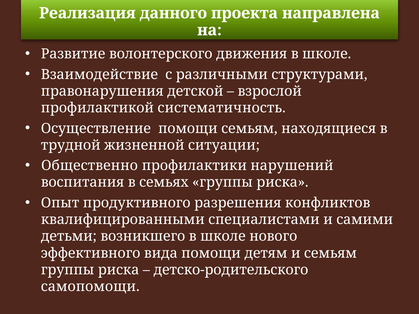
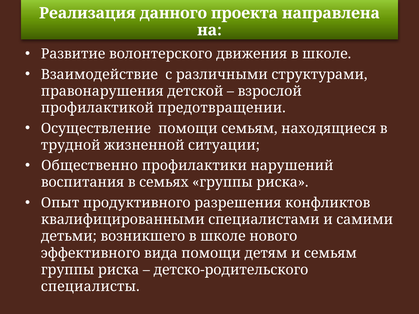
систематичность: систематичность -> предотвращении
самопомощи: самопомощи -> специалисты
